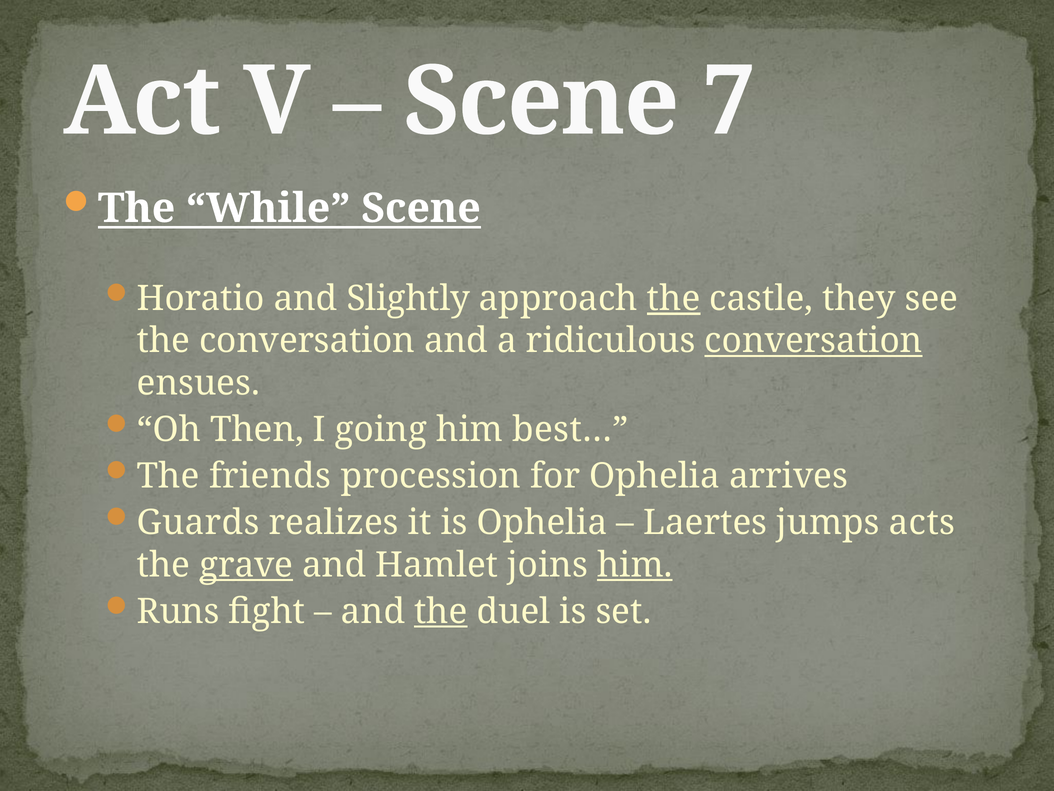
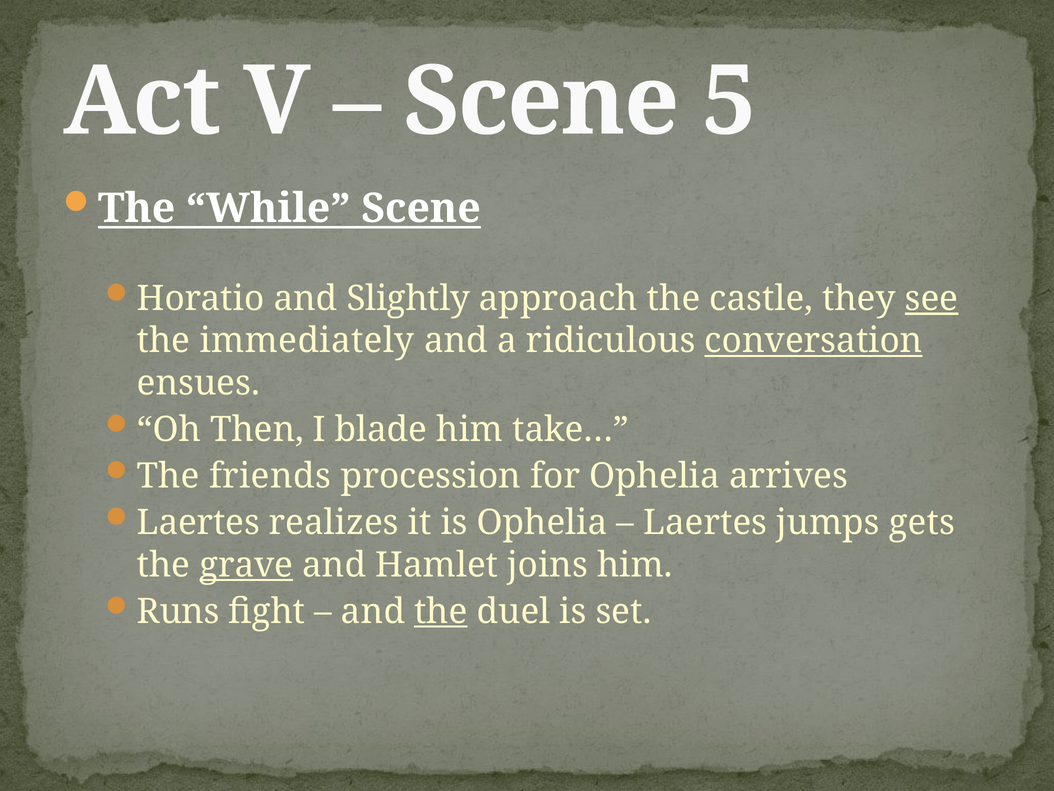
7: 7 -> 5
the at (674, 298) underline: present -> none
see underline: none -> present
the conversation: conversation -> immediately
going: going -> blade
best…: best… -> take…
Guards at (198, 522): Guards -> Laertes
acts: acts -> gets
him at (635, 565) underline: present -> none
